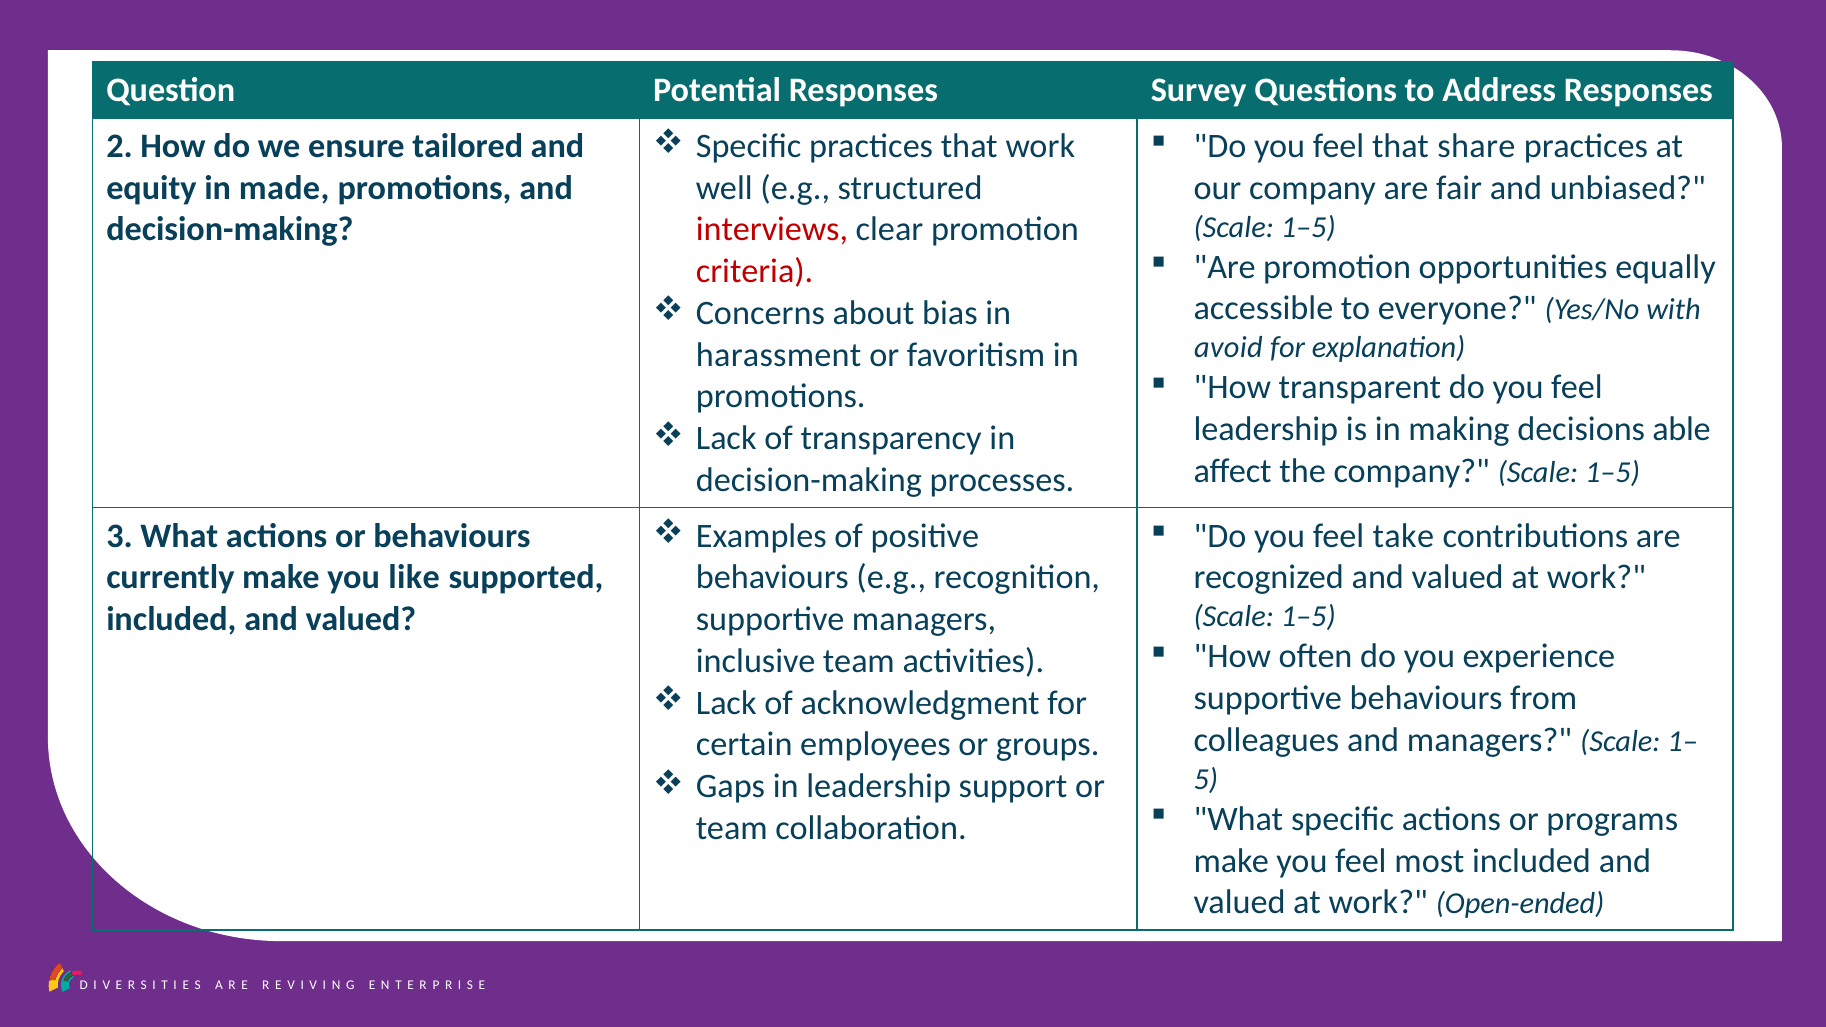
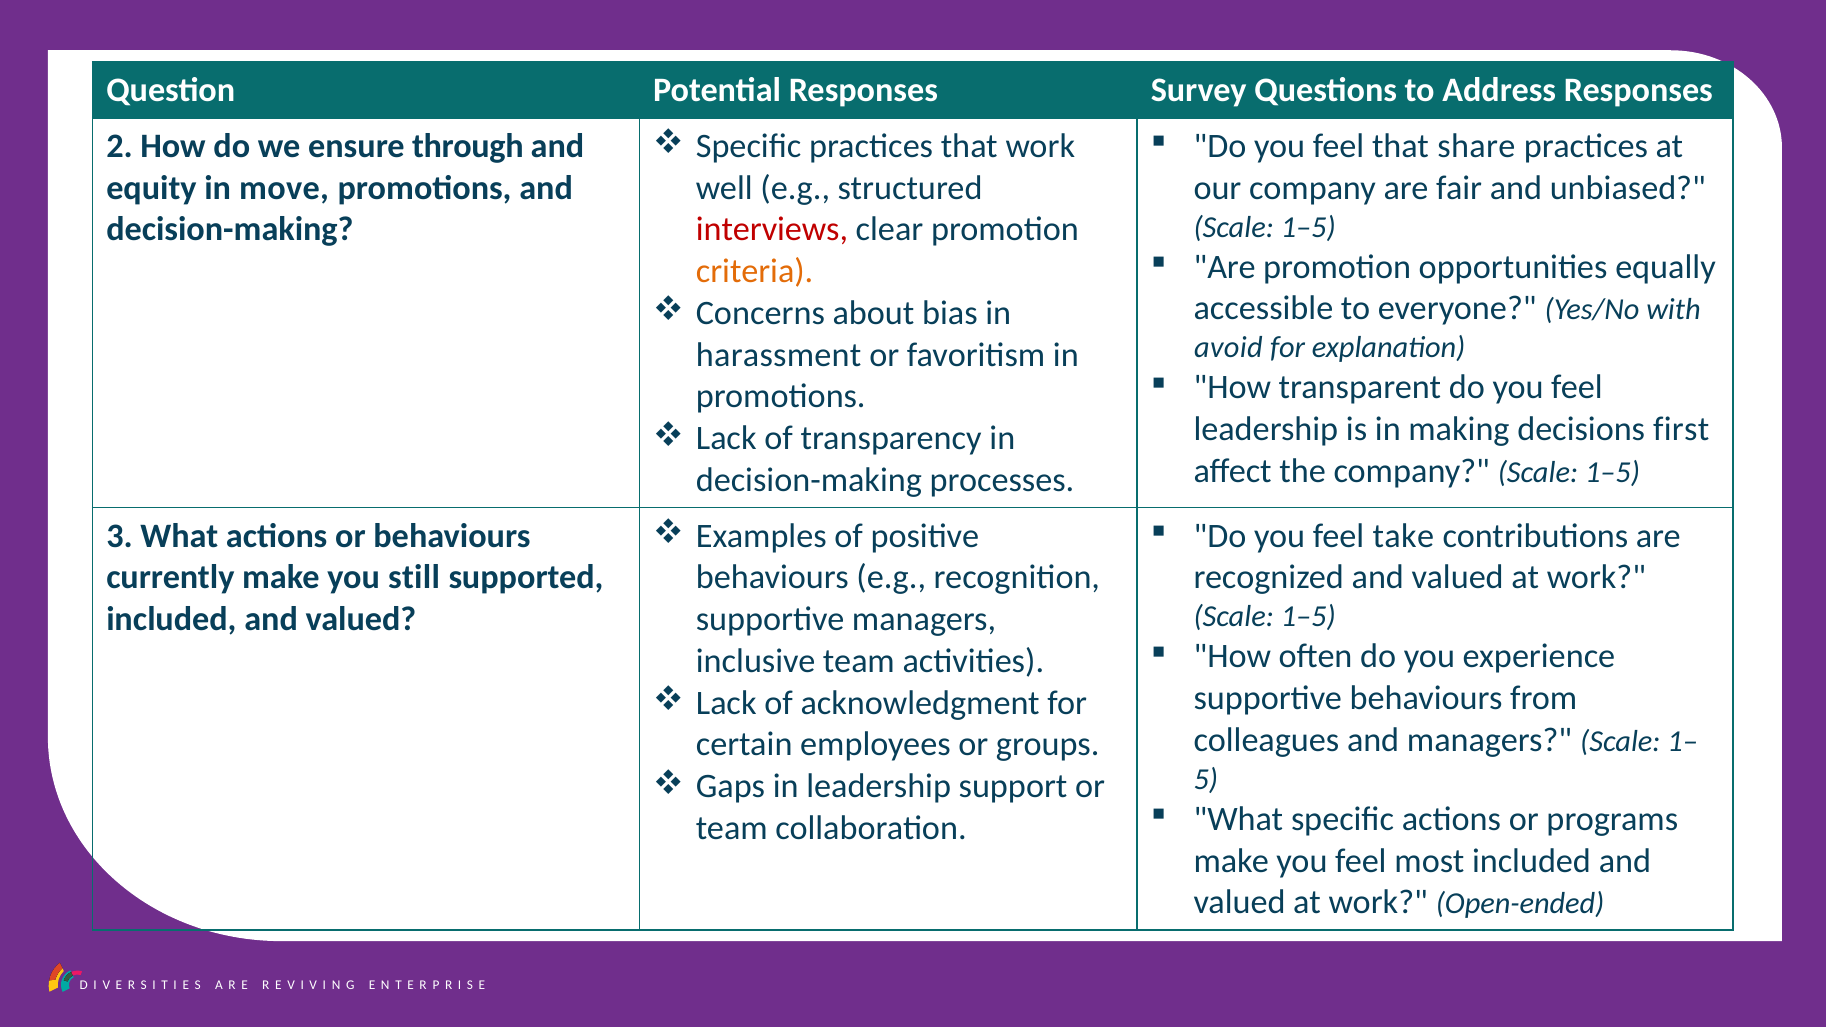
tailored: tailored -> through
made: made -> move
criteria colour: red -> orange
able: able -> first
like: like -> still
